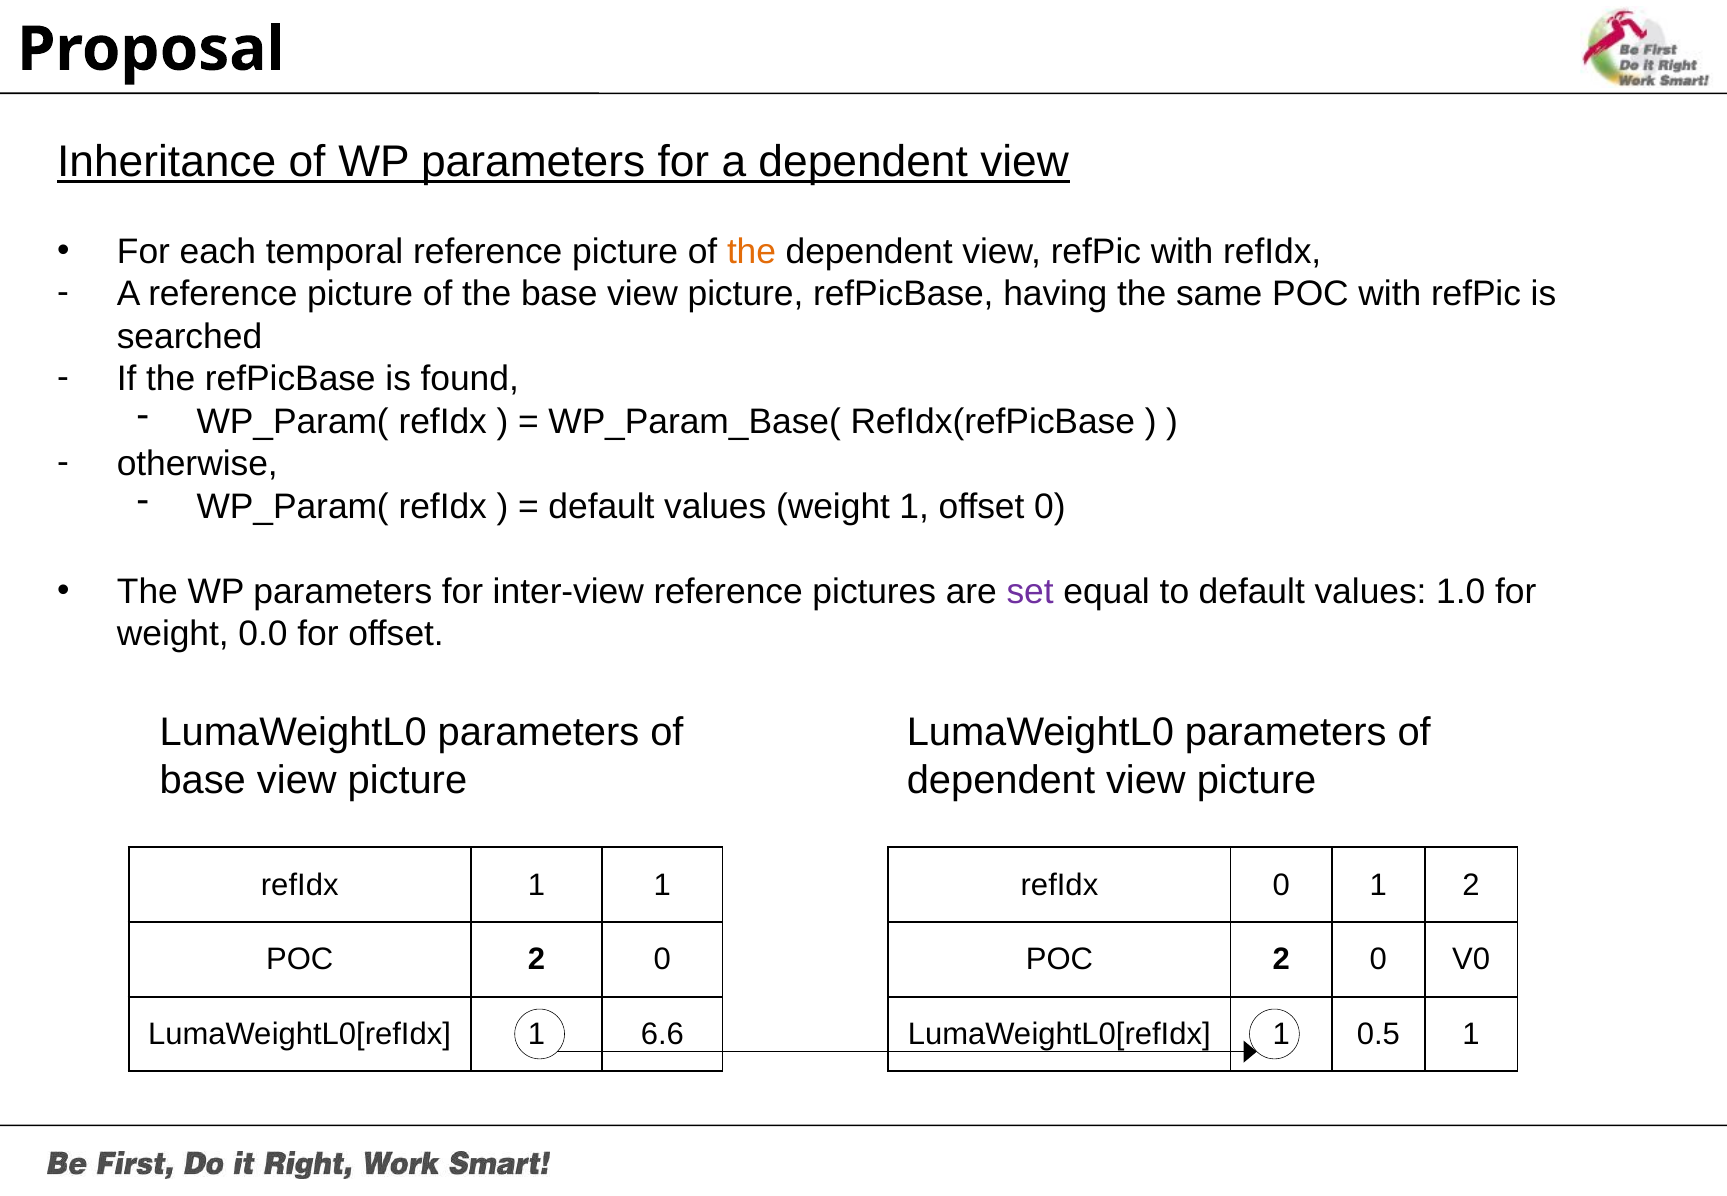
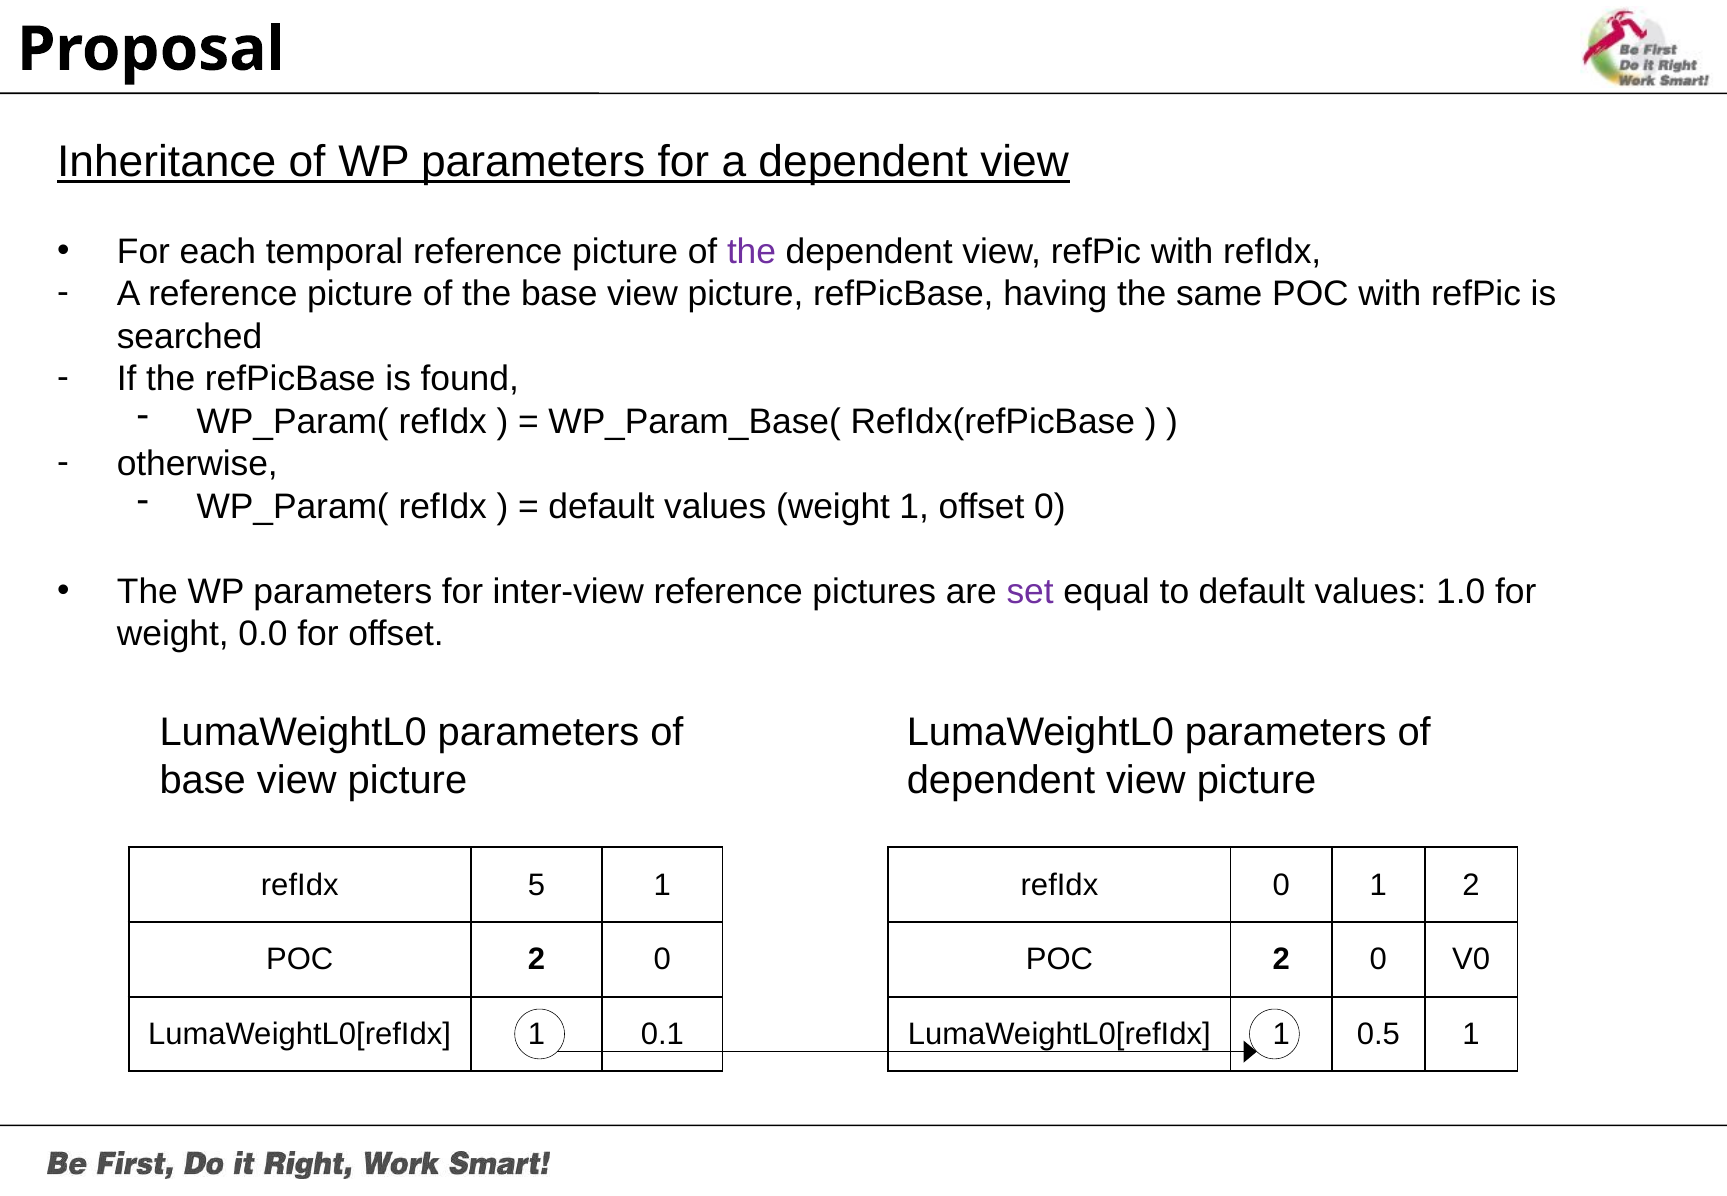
the at (752, 252) colour: orange -> purple
refIdx 1: 1 -> 5
6.6: 6.6 -> 0.1
